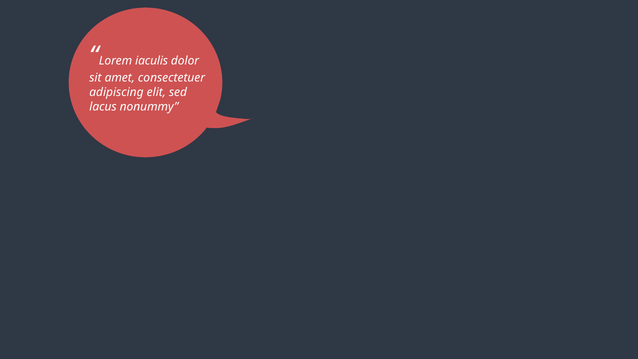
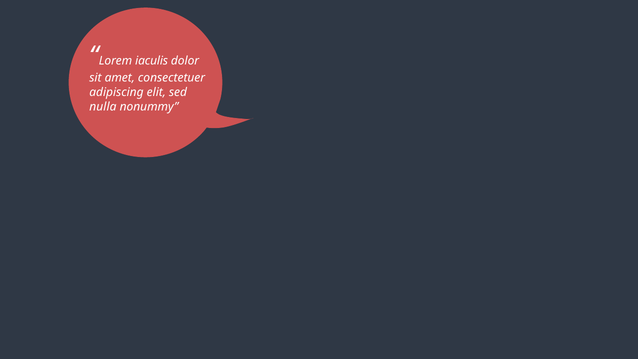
lacus: lacus -> nulla
